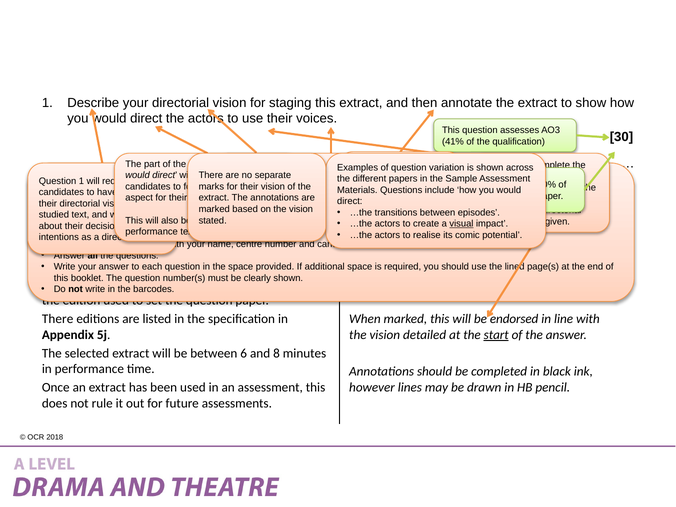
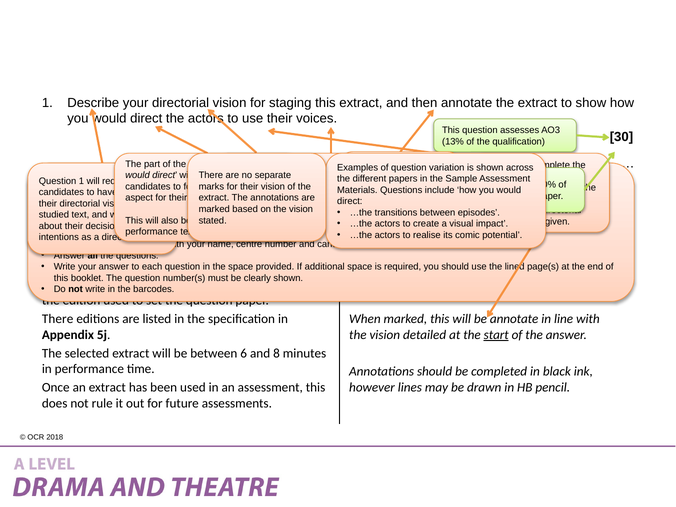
41%: 41% -> 13%
visual underline: present -> none
be endorsed: endorsed -> annotate
